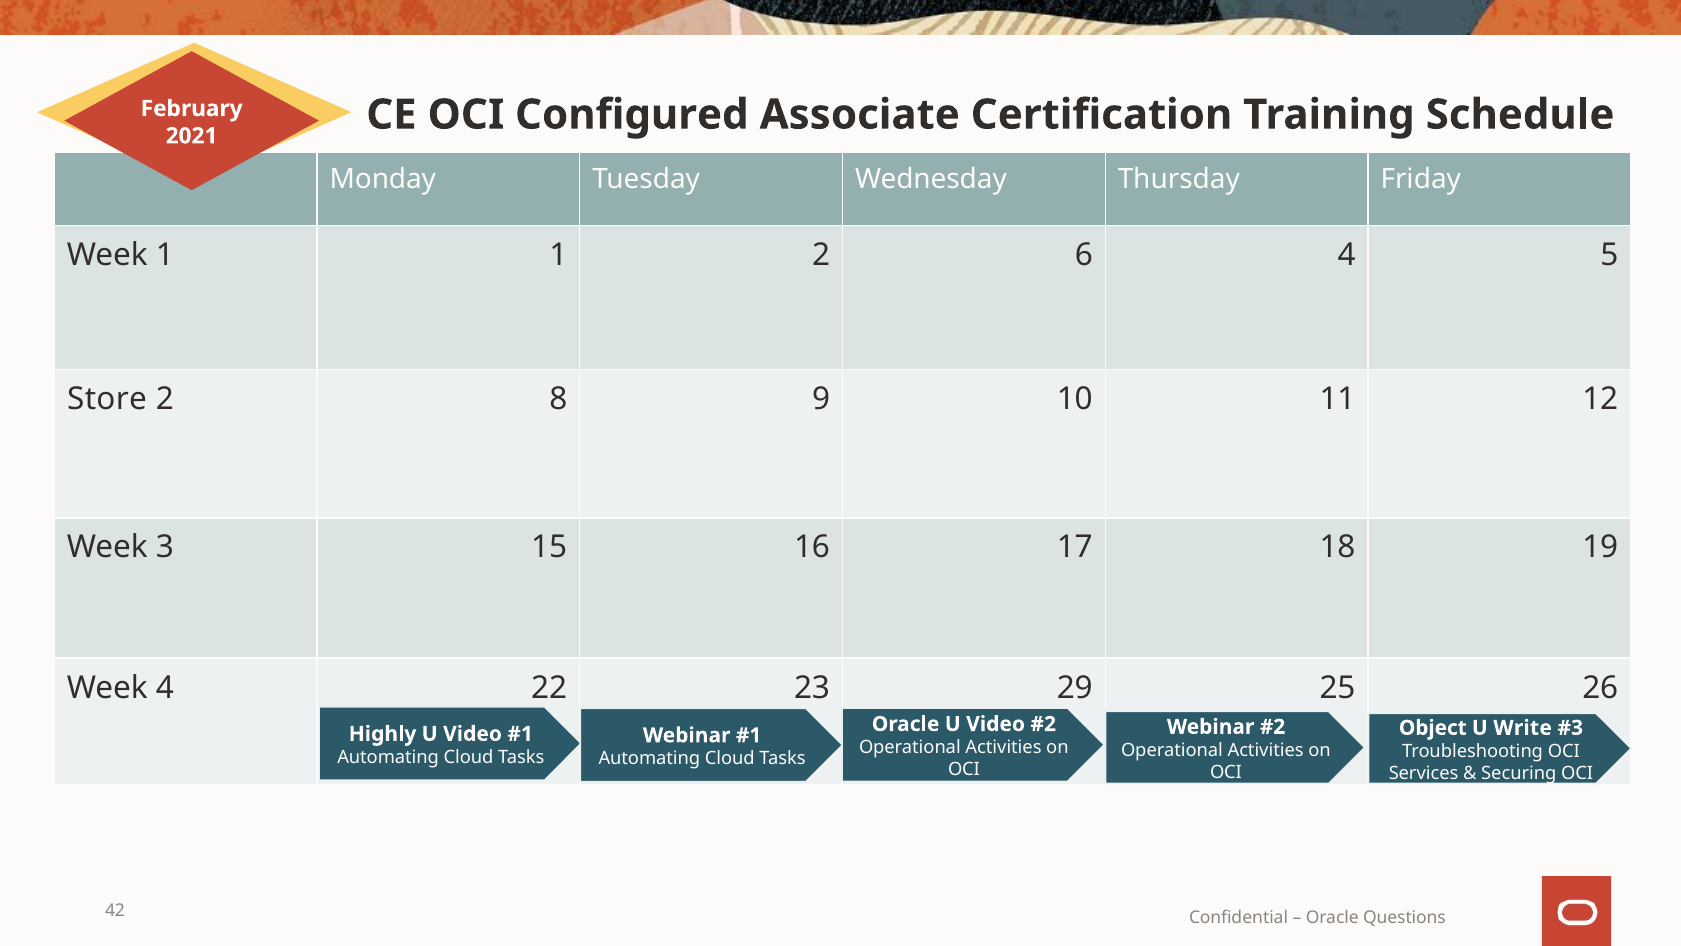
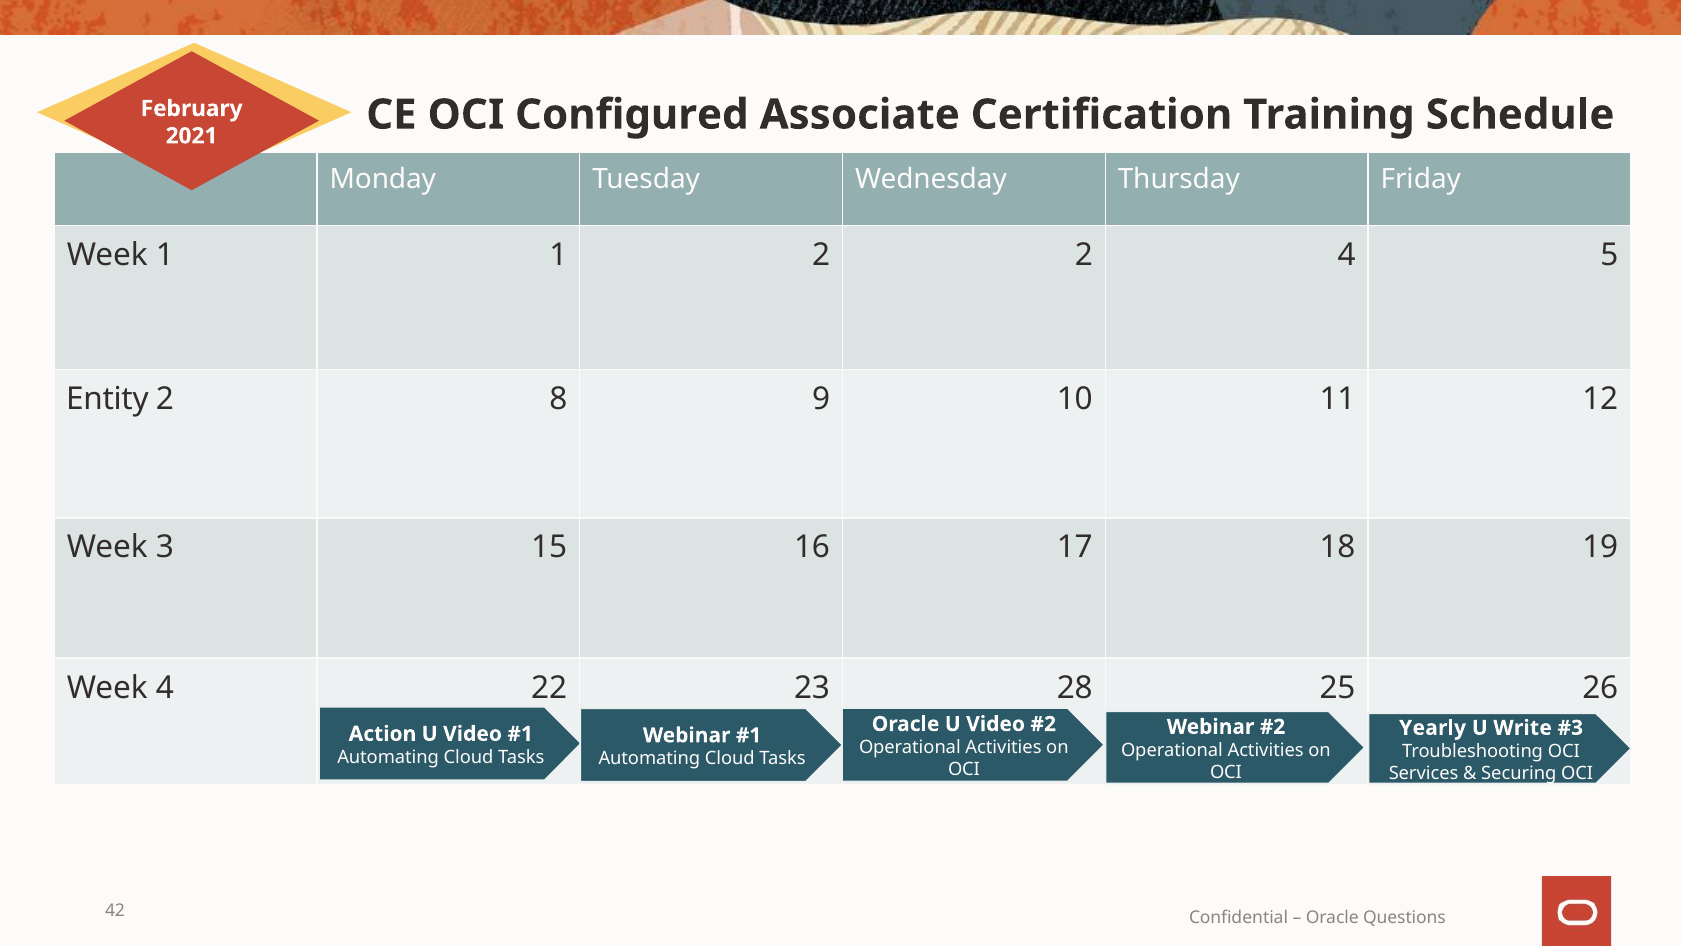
2 6: 6 -> 2
Store: Store -> Entity
29: 29 -> 28
Object: Object -> Yearly
Highly: Highly -> Action
